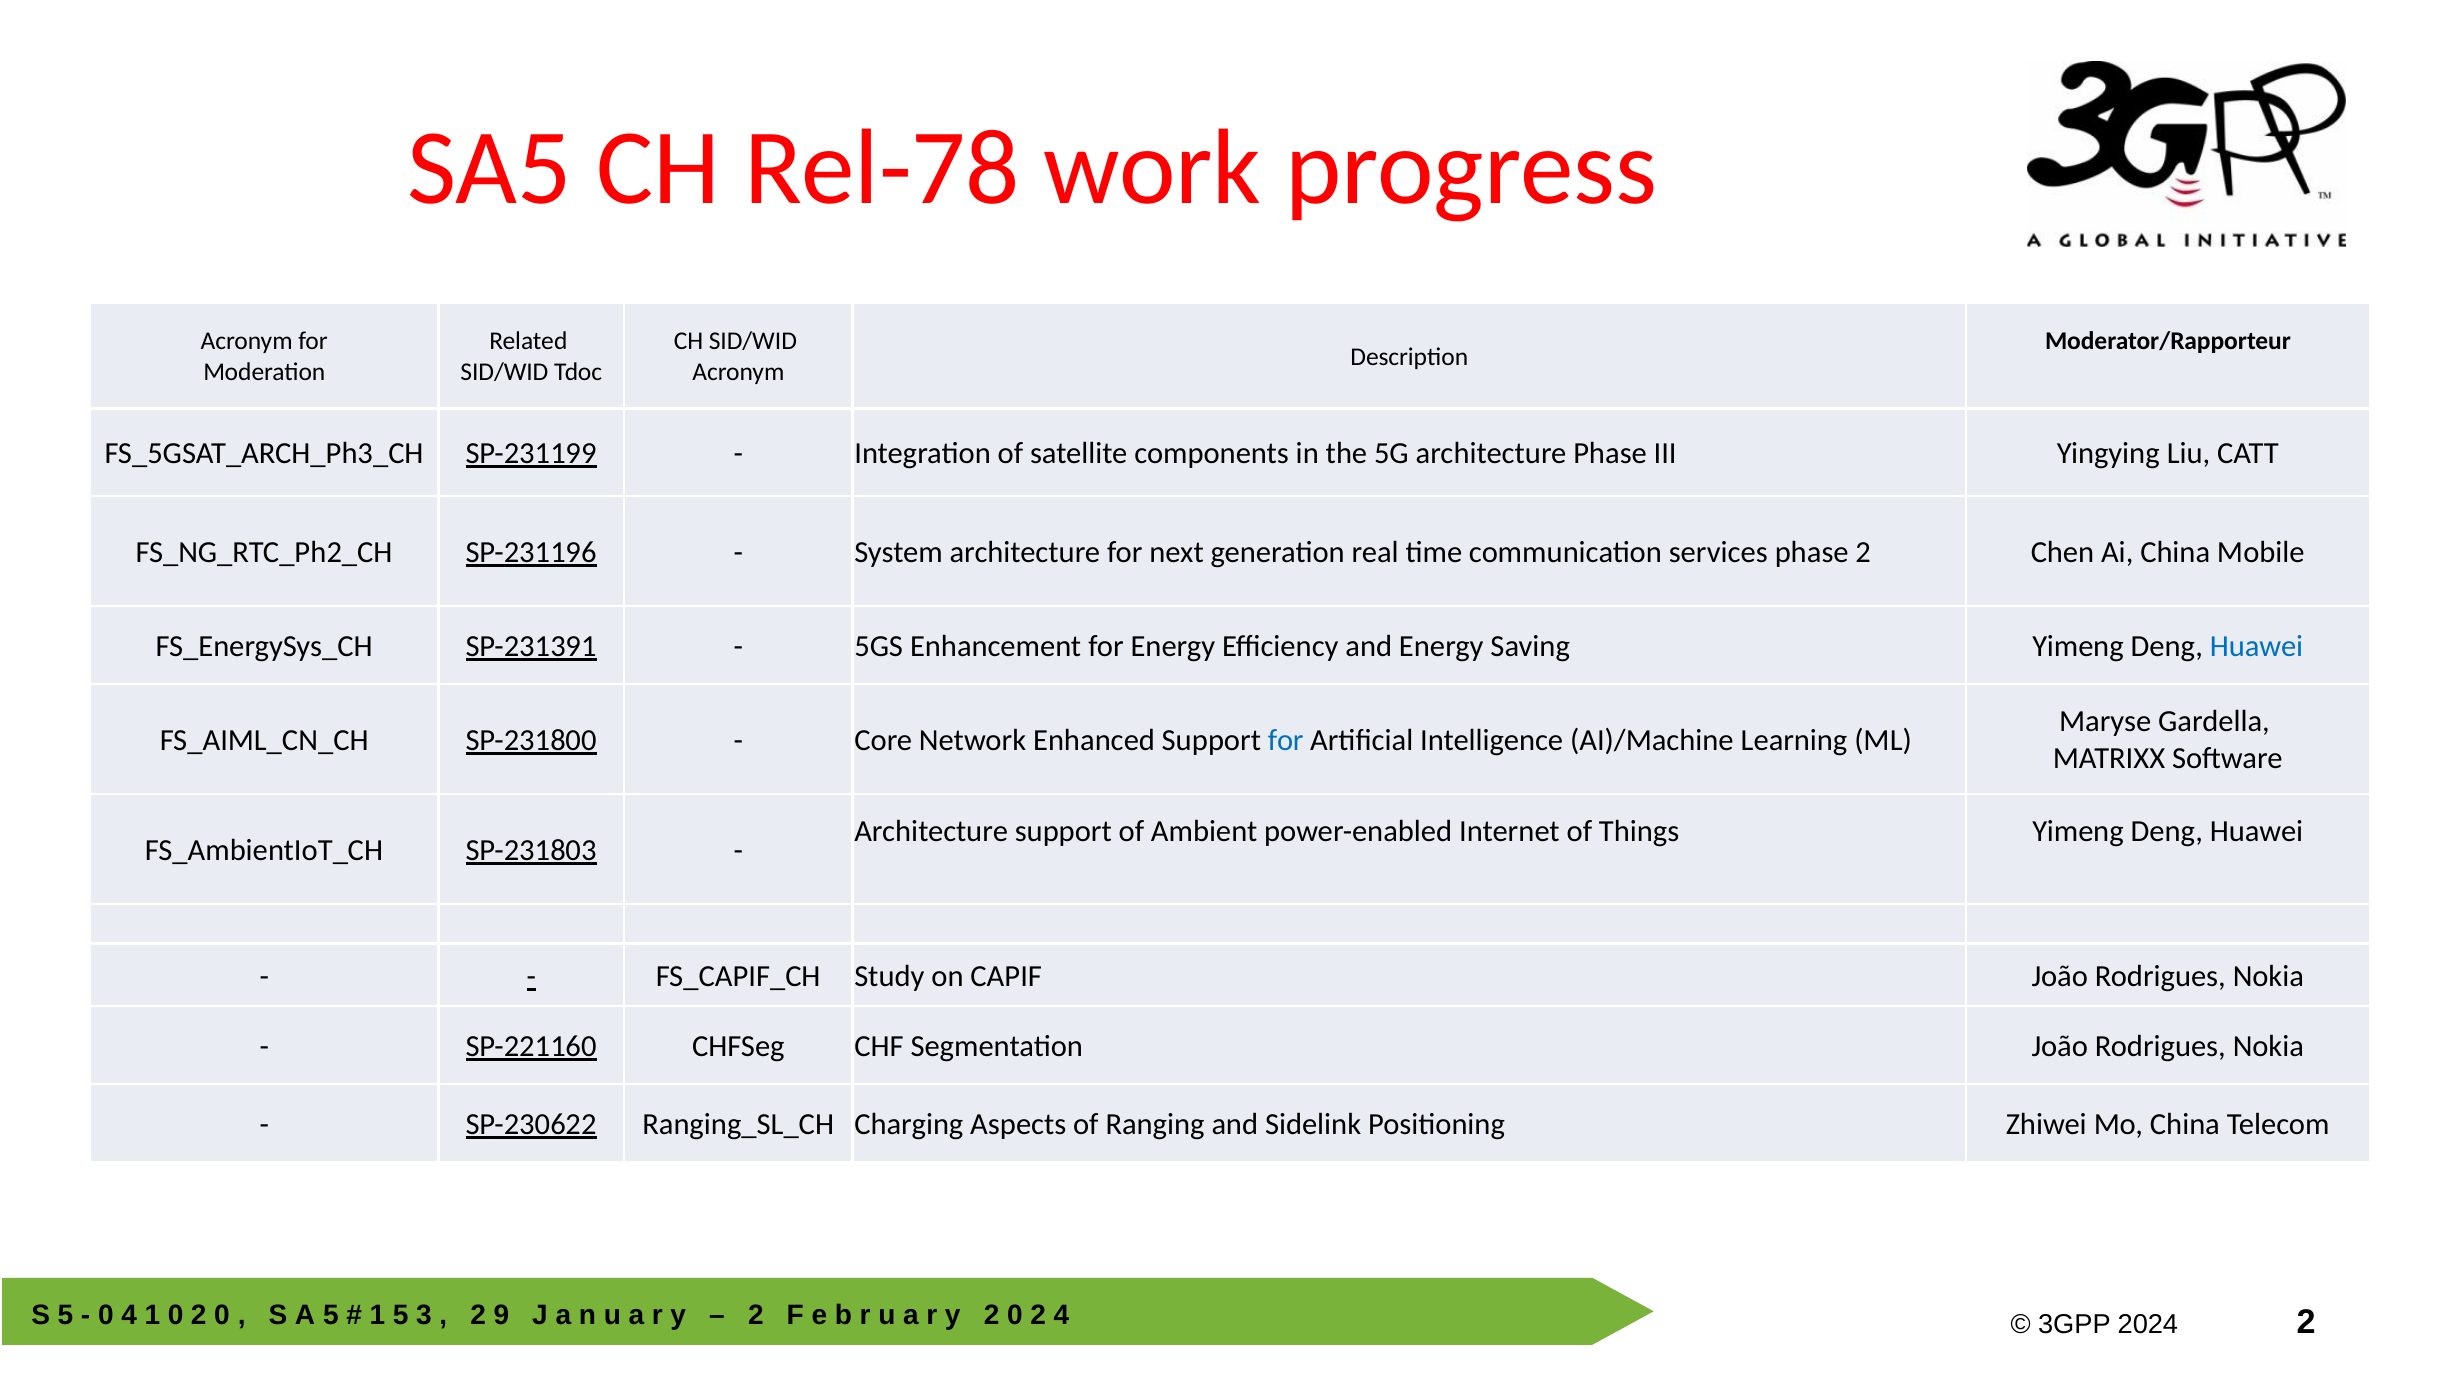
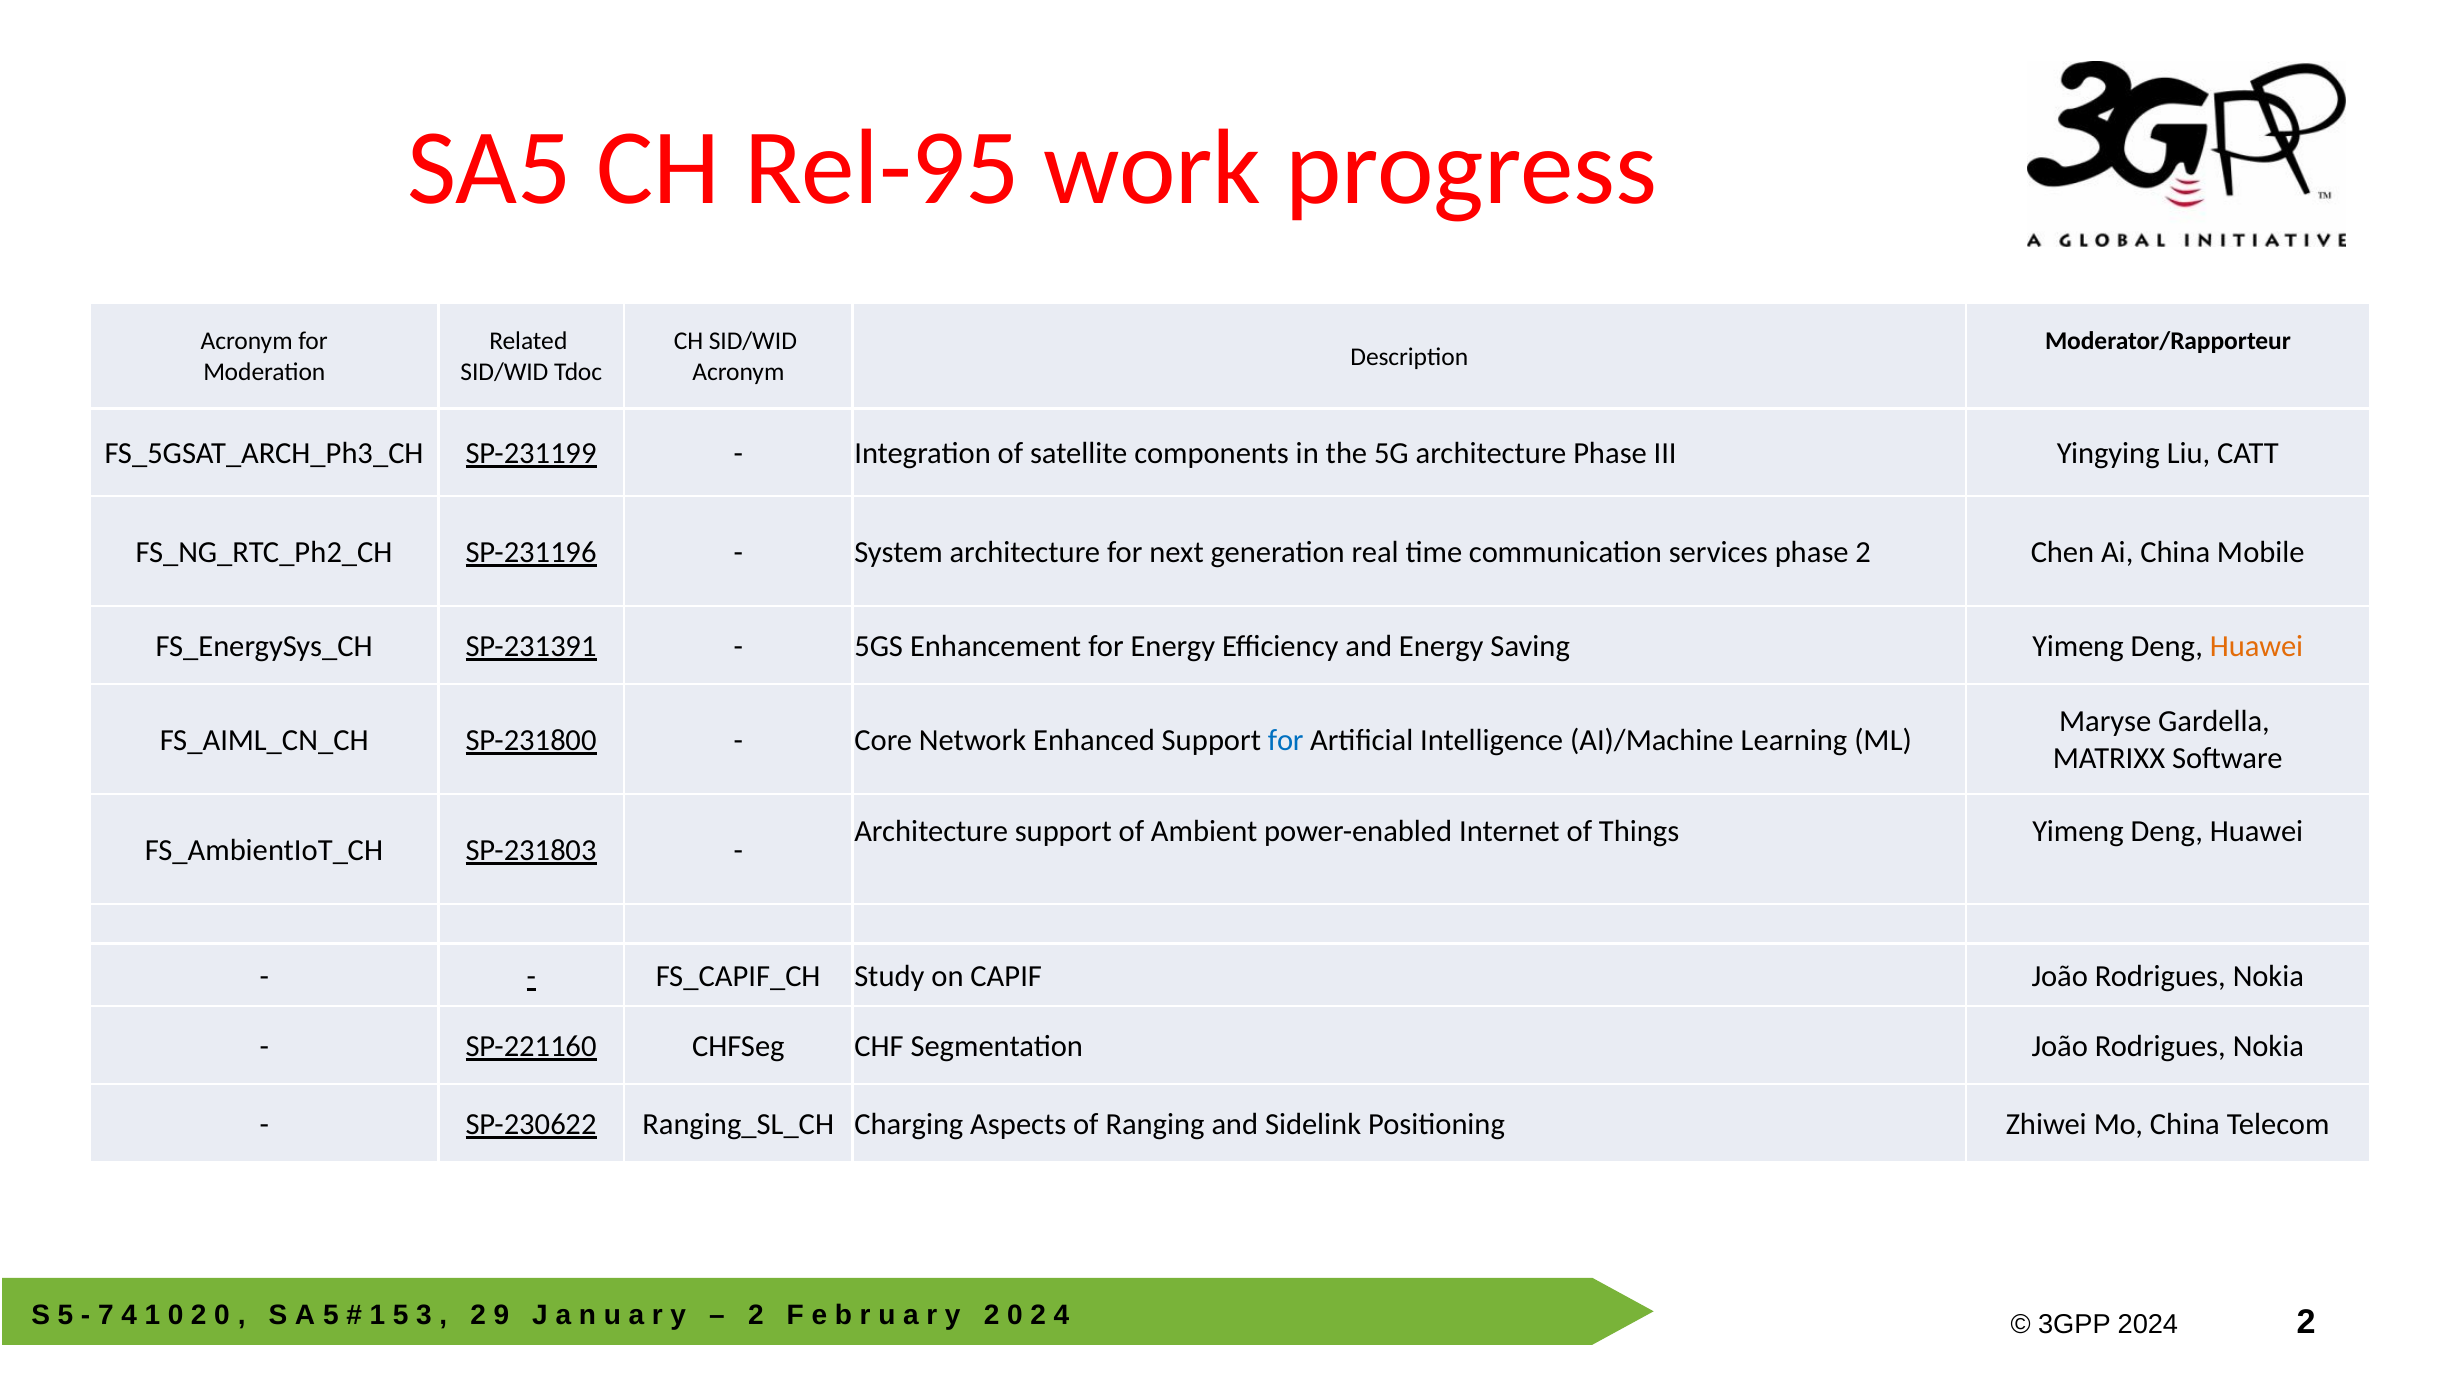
Rel-78: Rel-78 -> Rel-95
Huawei at (2257, 646) colour: blue -> orange
0 at (106, 1315): 0 -> 7
